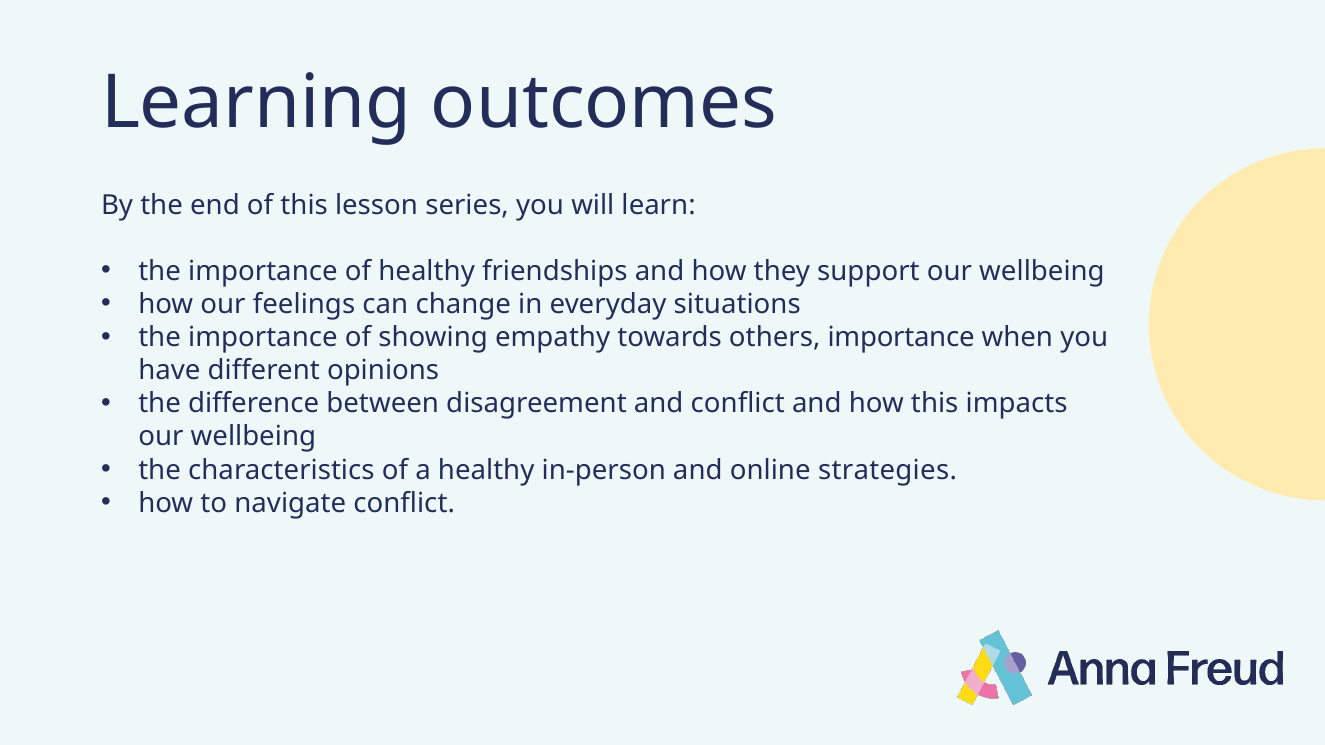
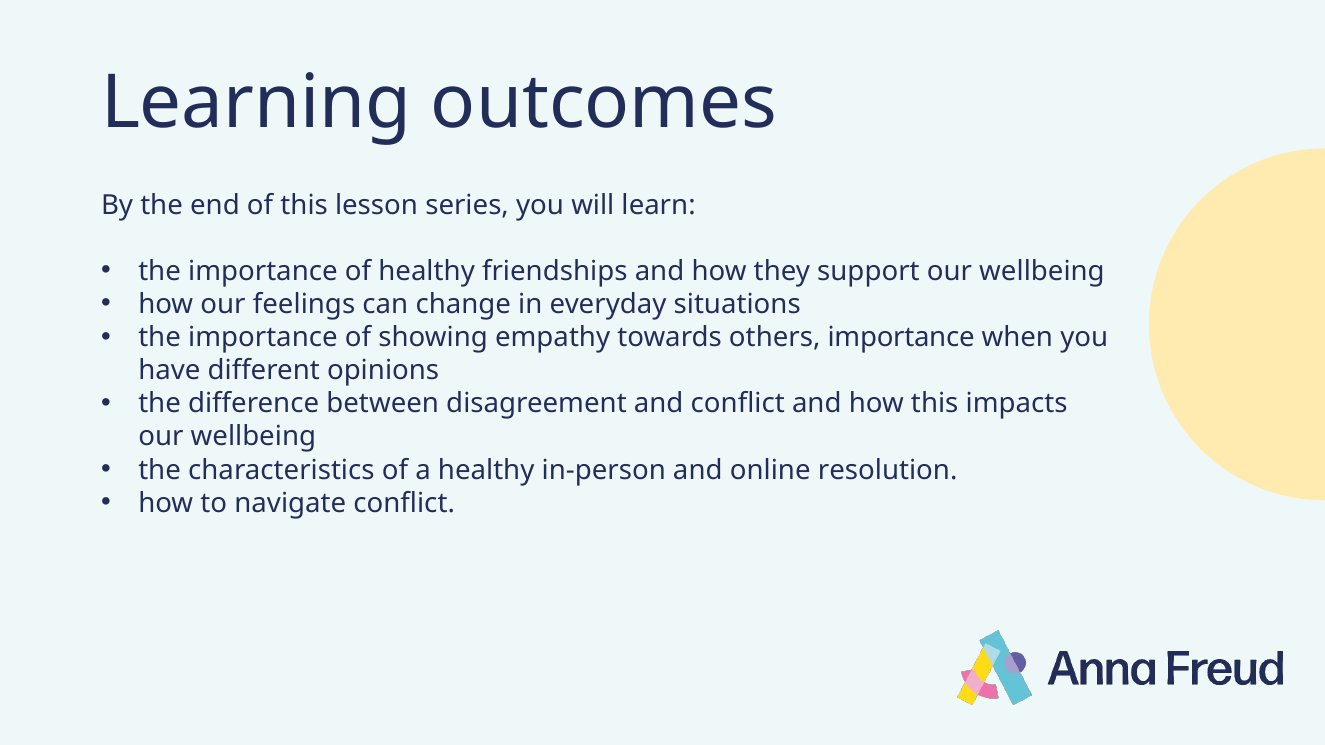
strategies: strategies -> resolution
